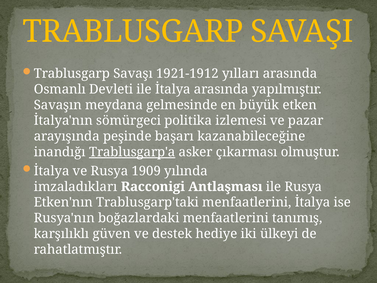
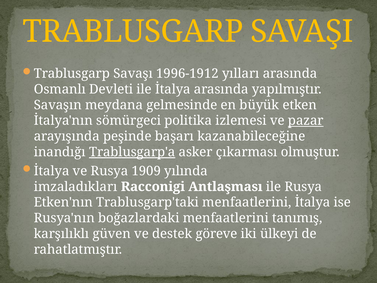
1921-1912: 1921-1912 -> 1996-1912
pazar underline: none -> present
hediye: hediye -> göreve
